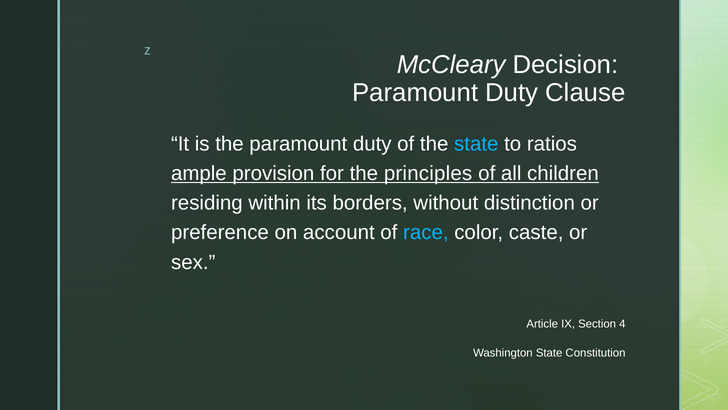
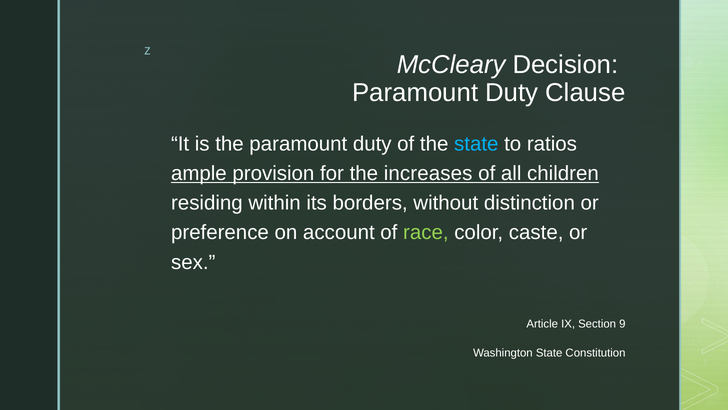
principles: principles -> increases
race colour: light blue -> light green
4: 4 -> 9
